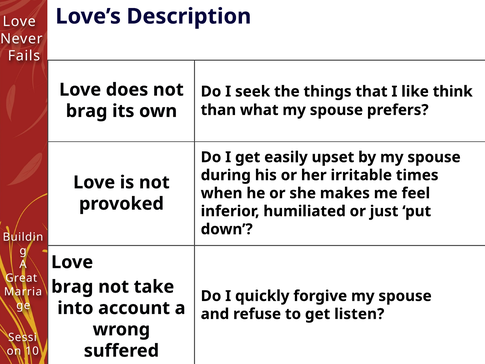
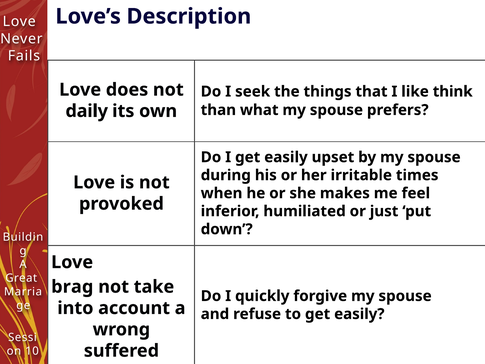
brag at (87, 111): brag -> daily
to get listen: listen -> easily
